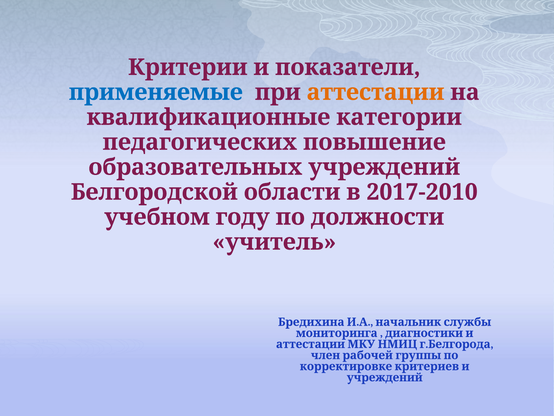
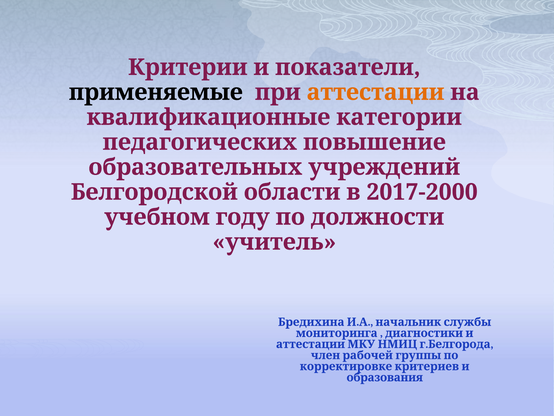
применяемые colour: blue -> black
2017-2010: 2017-2010 -> 2017-2000
учреждений at (385, 377): учреждений -> образования
